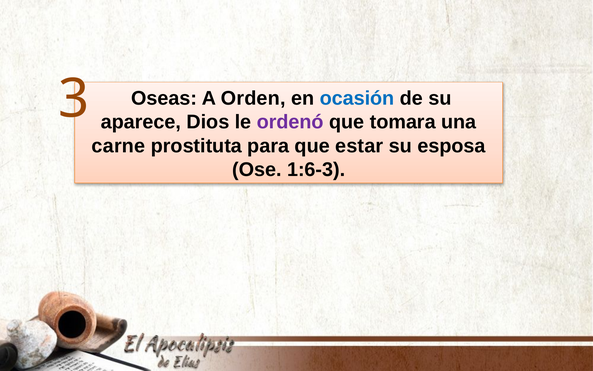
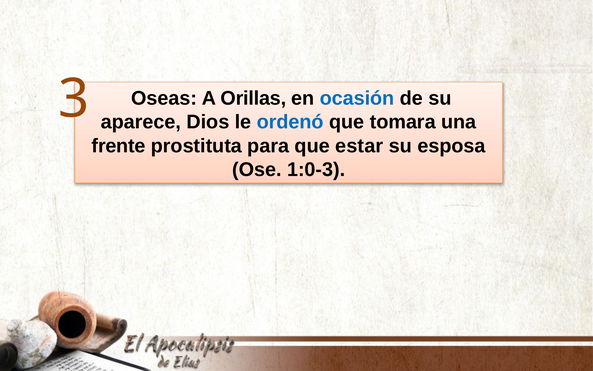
Orden: Orden -> Orillas
ordenó colour: purple -> blue
carne: carne -> frente
1:6-3: 1:6-3 -> 1:0-3
